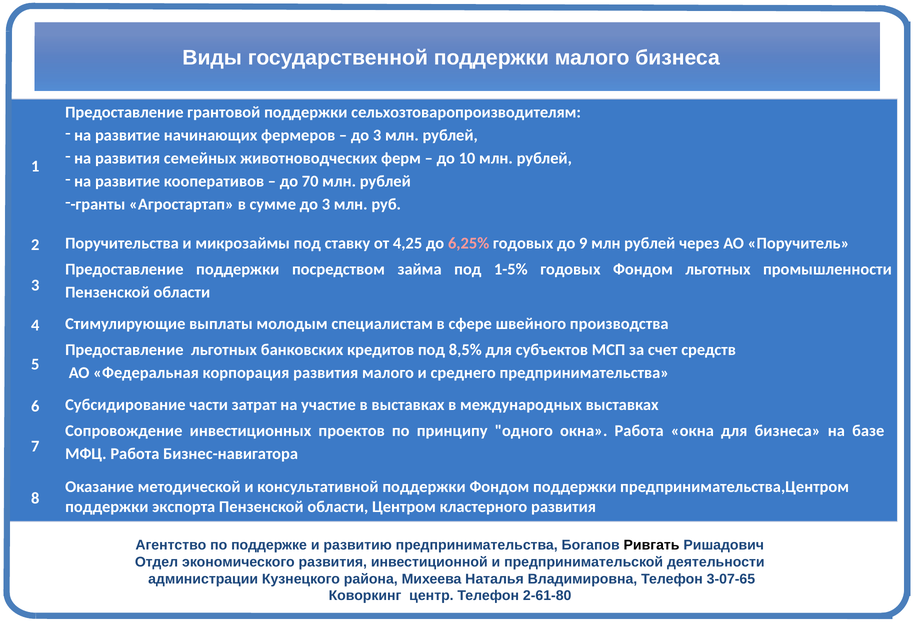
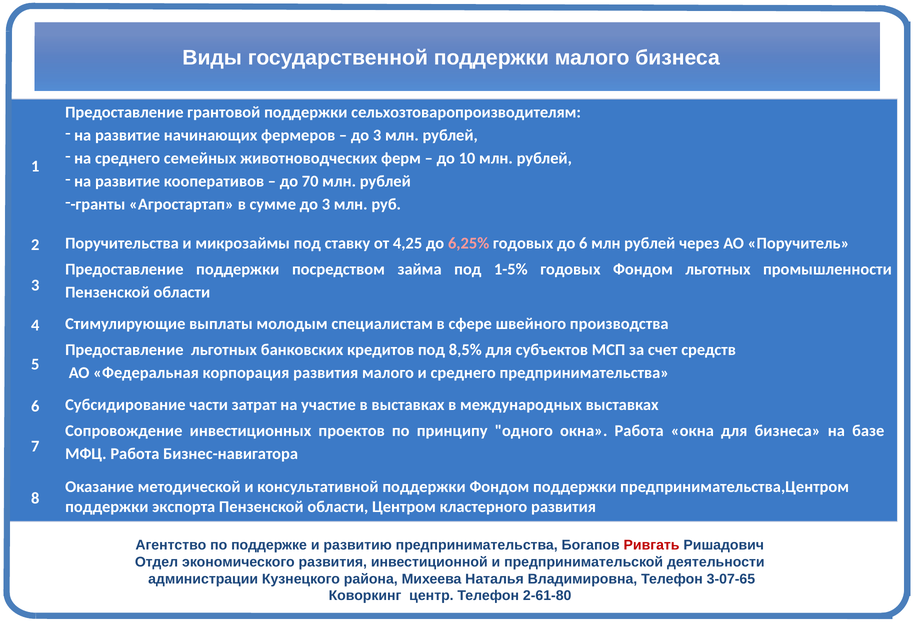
на развития: развития -> среднего
до 9: 9 -> 6
Ривгать colour: black -> red
